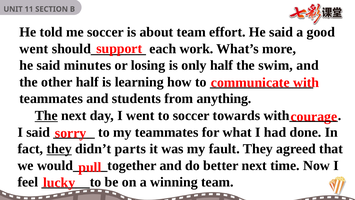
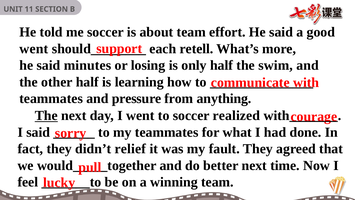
work: work -> retell
students: students -> pressure
towards: towards -> realized
they at (59, 149) underline: present -> none
parts: parts -> relief
